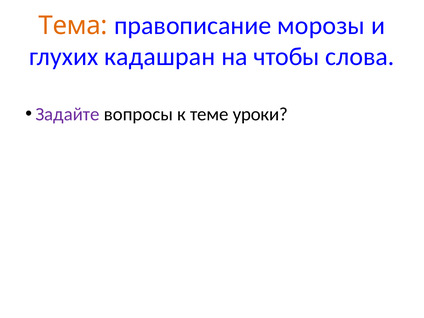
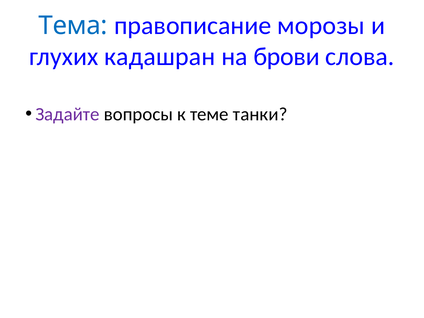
Тема colour: orange -> blue
чтобы: чтобы -> брови
уроки: уроки -> танки
